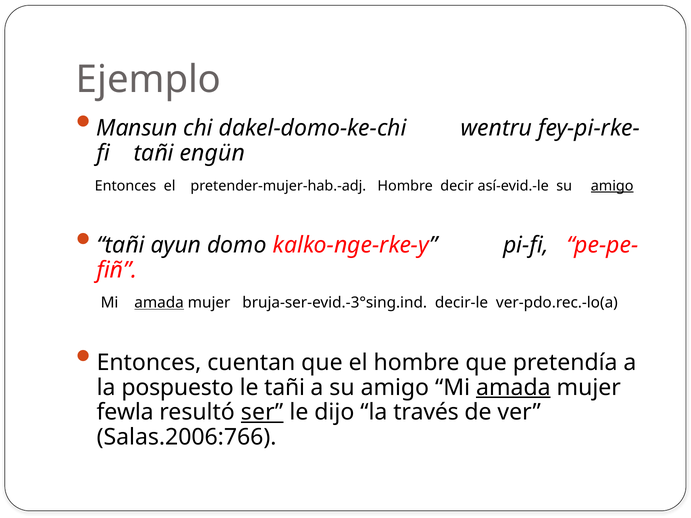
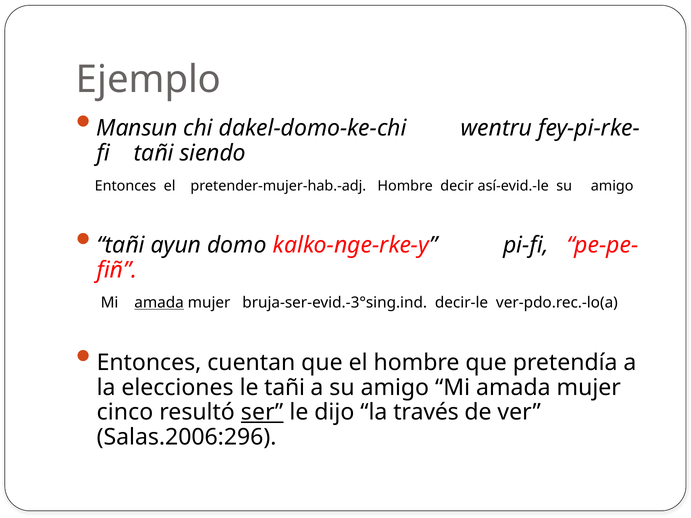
engün: engün -> siendo
amigo at (612, 186) underline: present -> none
pospuesto: pospuesto -> elecciones
amada at (513, 388) underline: present -> none
fewla: fewla -> cinco
Salas.2006:766: Salas.2006:766 -> Salas.2006:296
